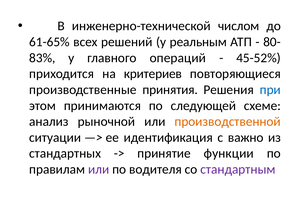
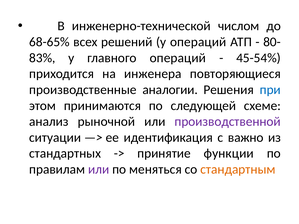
61-65%: 61-65% -> 68-65%
у реальным: реальным -> операций
45-52%: 45-52% -> 45-54%
критериев: критериев -> инженера
принятия: принятия -> аналогии
производственной colour: orange -> purple
водителя: водителя -> меняться
стандартным colour: purple -> orange
